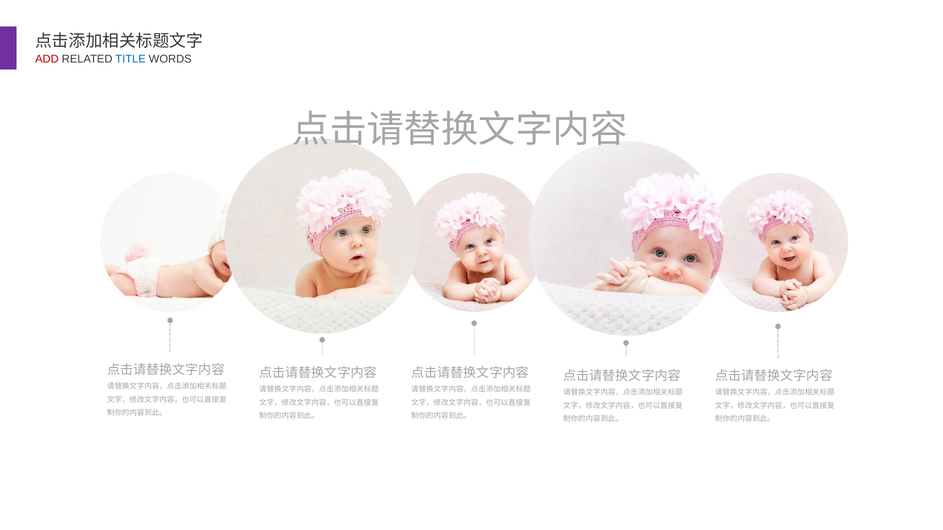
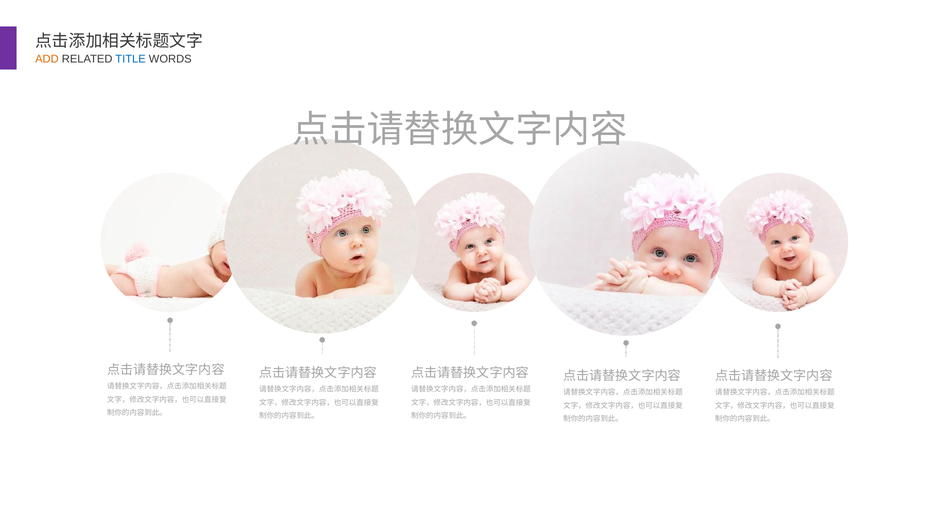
ADD colour: red -> orange
